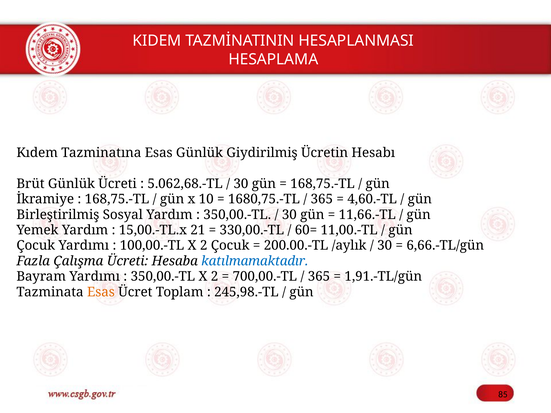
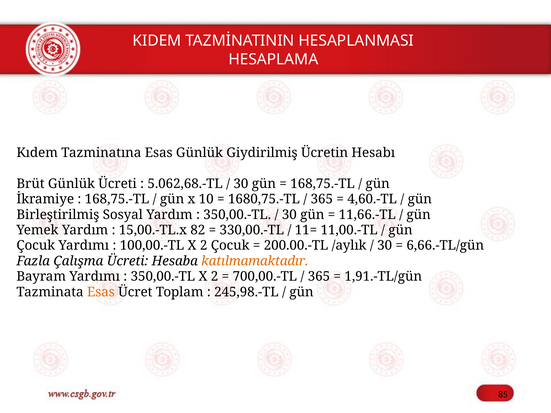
21: 21 -> 82
60=: 60= -> 11=
katılmamaktadır colour: blue -> orange
